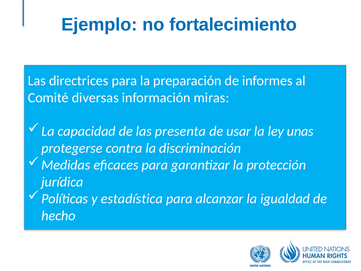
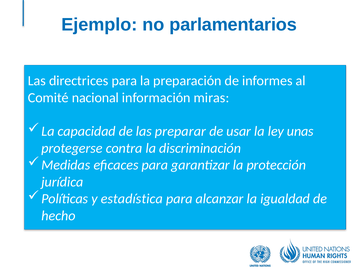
fortalecimiento: fortalecimiento -> parlamentarios
diversas: diversas -> nacional
presenta: presenta -> preparar
